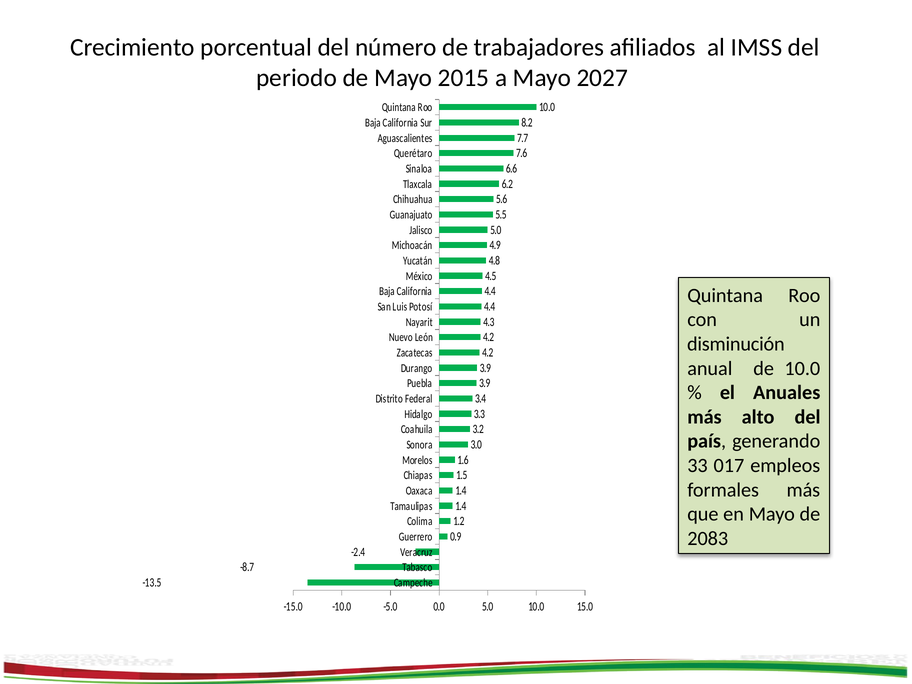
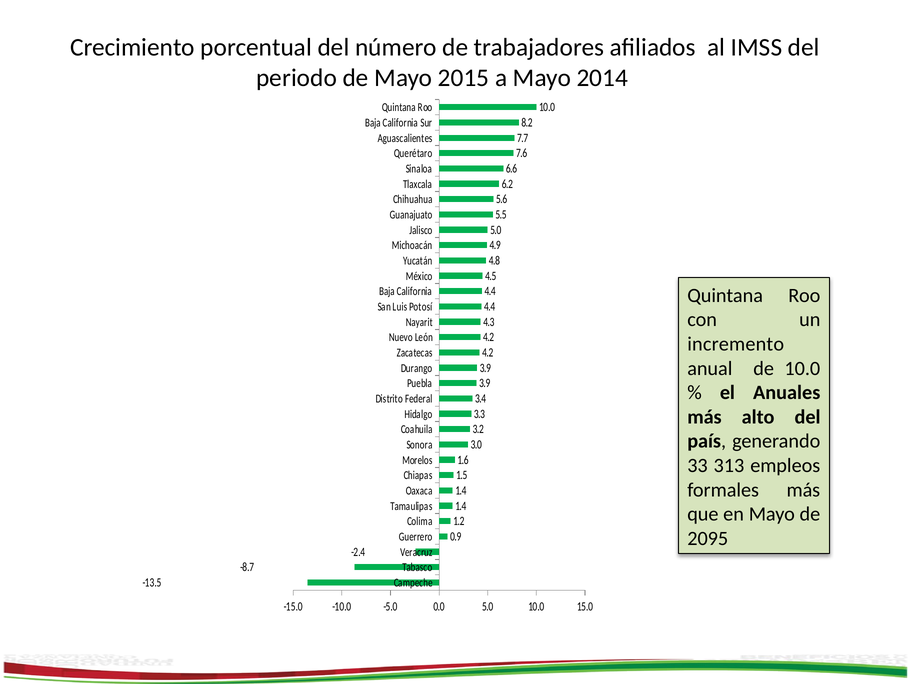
2027: 2027 -> 2014
disminución: disminución -> incremento
017: 017 -> 313
2083: 2083 -> 2095
